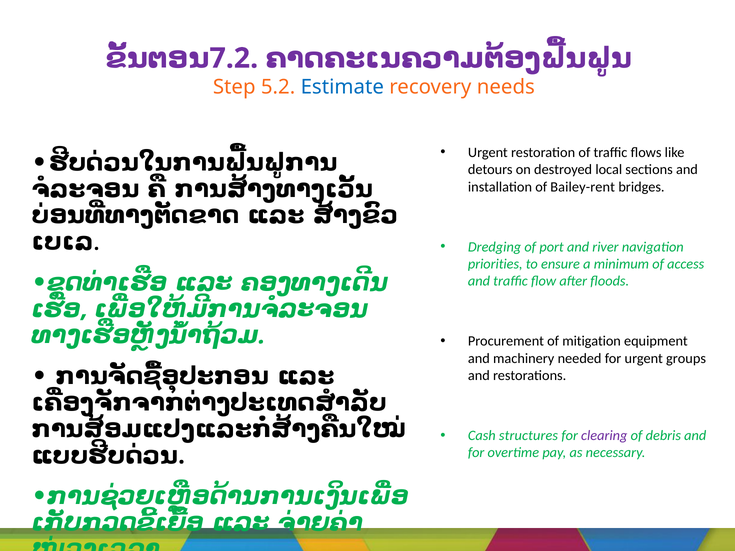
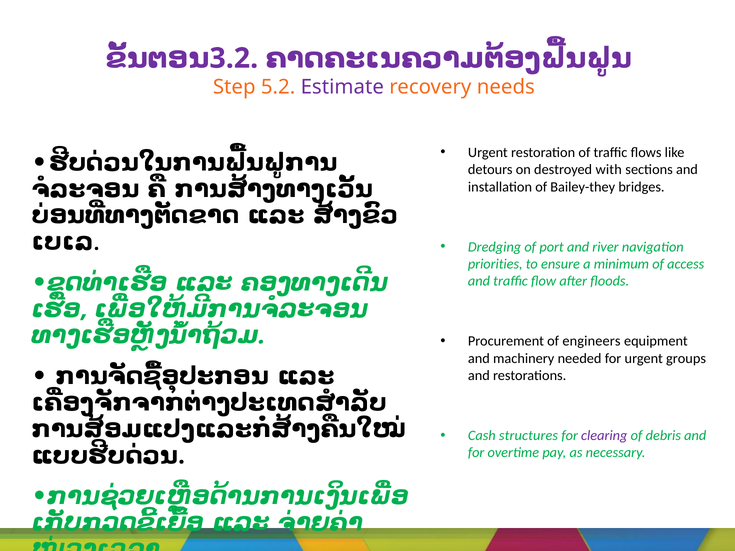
7.2: 7.2 -> 3.2
Estimate colour: blue -> purple
local: local -> with
Bailey-rent: Bailey-rent -> Bailey-they
mitigation: mitigation -> engineers
